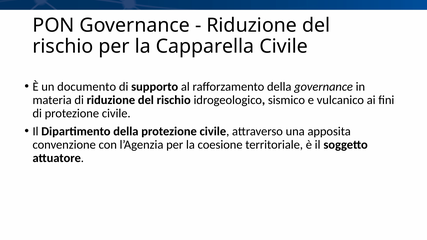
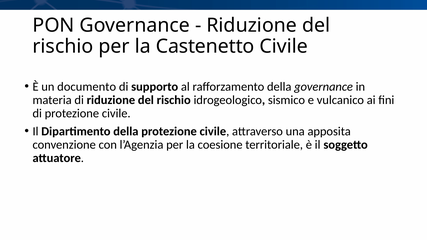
Capparella: Capparella -> Castenetto
